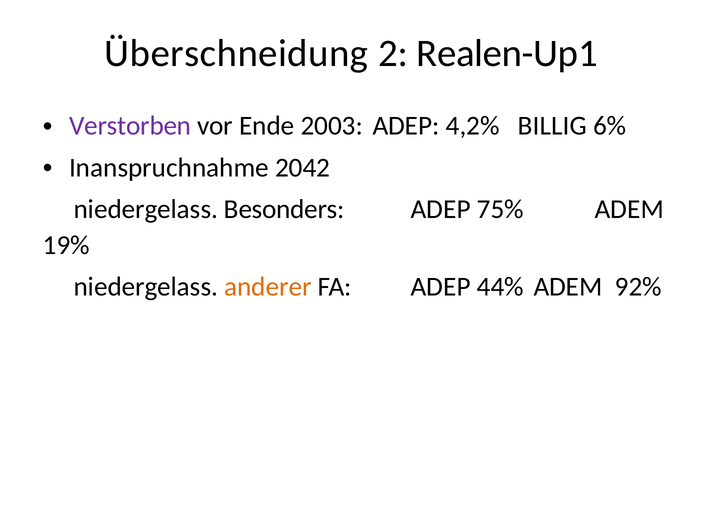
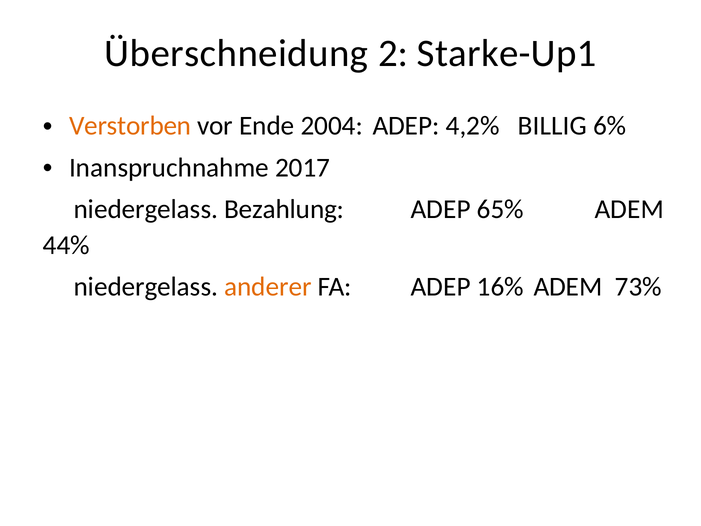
Realen-Up1: Realen-Up1 -> Starke-Up1
Verstorben colour: purple -> orange
2003: 2003 -> 2004
2042: 2042 -> 2017
Besonders: Besonders -> Bezahlung
75%: 75% -> 65%
19%: 19% -> 44%
44%: 44% -> 16%
92%: 92% -> 73%
